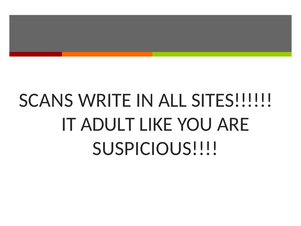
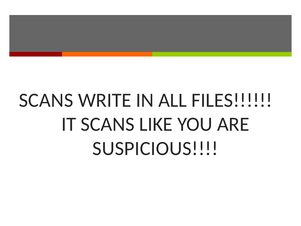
SITES: SITES -> FILES
IT ADULT: ADULT -> SCANS
